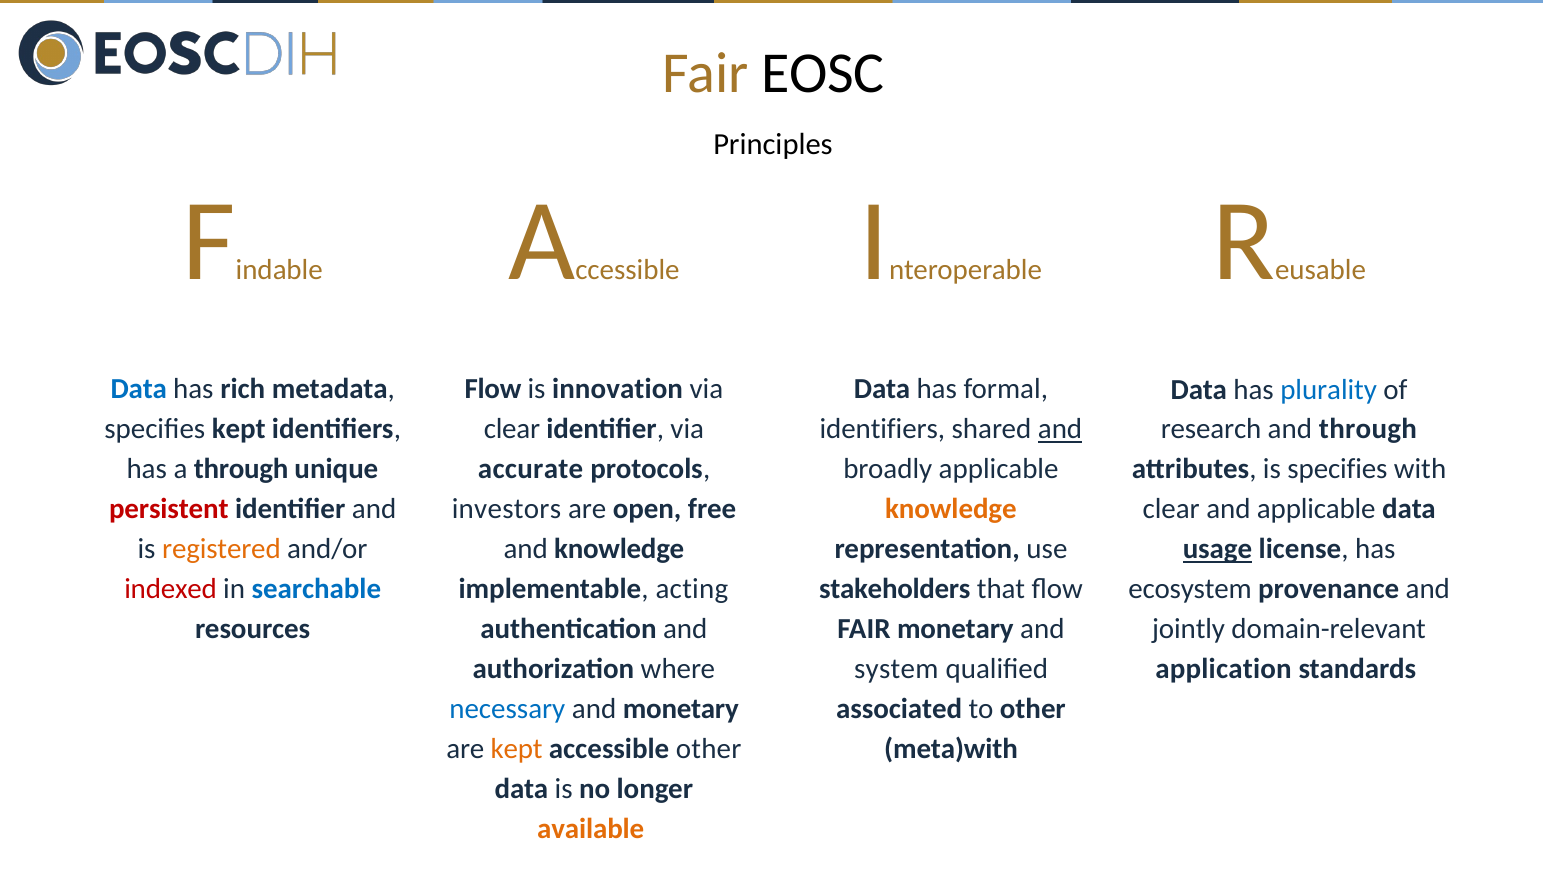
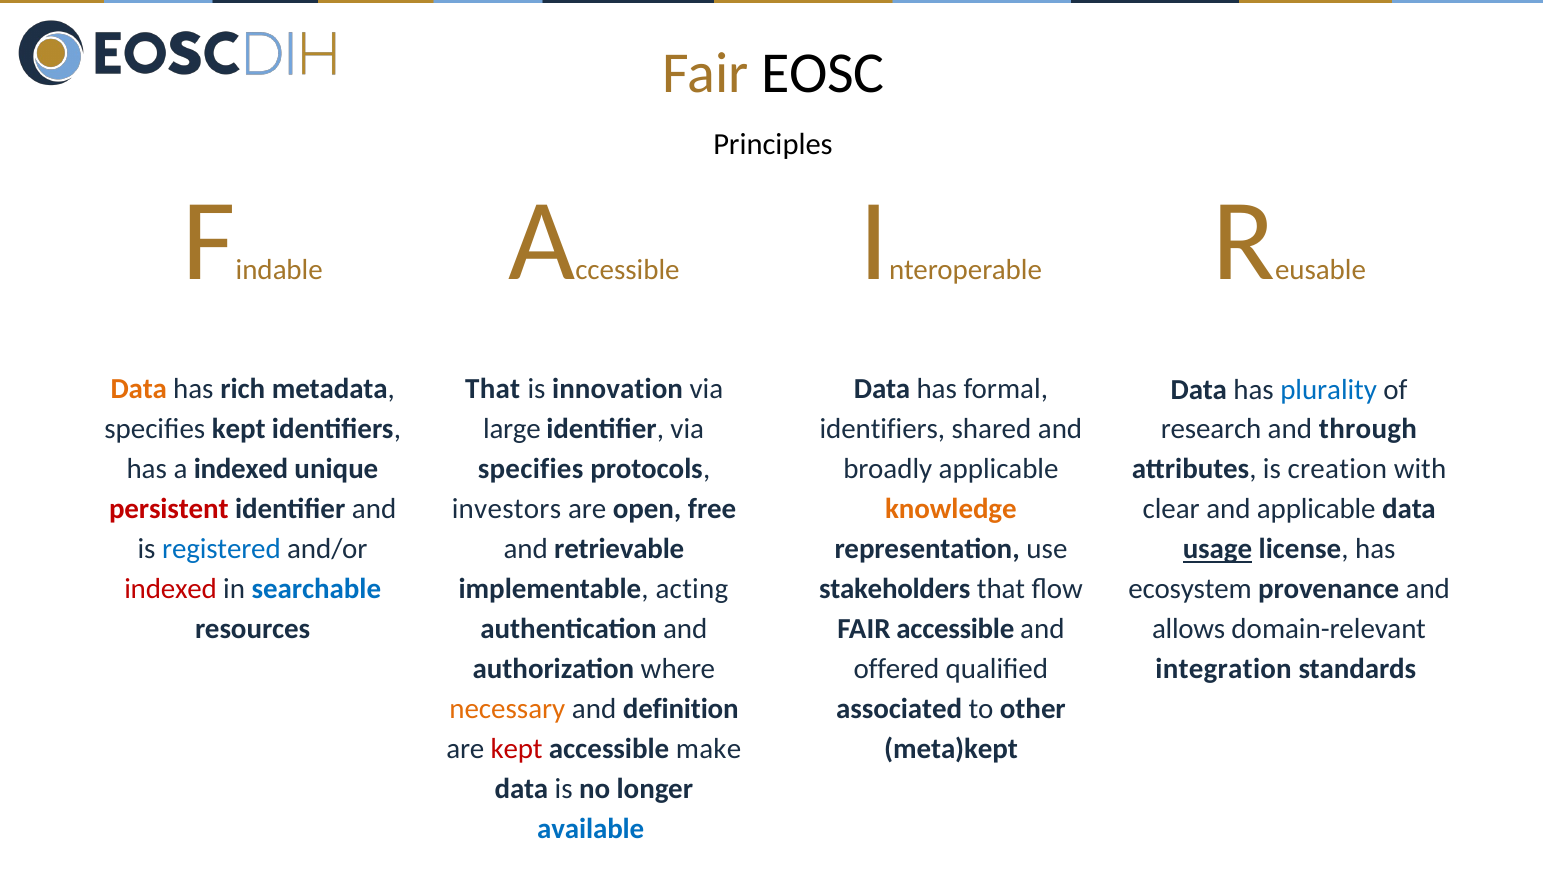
Data at (139, 390) colour: blue -> orange
Flow at (493, 390): Flow -> That
clear at (512, 430): clear -> large
and at (1060, 430) underline: present -> none
a through: through -> indexed
accurate at (531, 470): accurate -> specifies
is specifies: specifies -> creation
registered colour: orange -> blue
and knowledge: knowledge -> retrievable
FAIR monetary: monetary -> accessible
jointly: jointly -> allows
system: system -> offered
application: application -> integration
necessary colour: blue -> orange
and monetary: monetary -> definition
kept at (517, 750) colour: orange -> red
accessible other: other -> make
meta)with: meta)with -> meta)kept
available colour: orange -> blue
